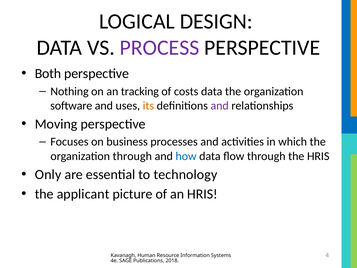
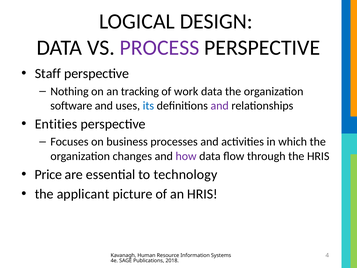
Both: Both -> Staff
costs: costs -> work
its colour: orange -> blue
Moving: Moving -> Entities
organization through: through -> changes
how colour: blue -> purple
Only: Only -> Price
